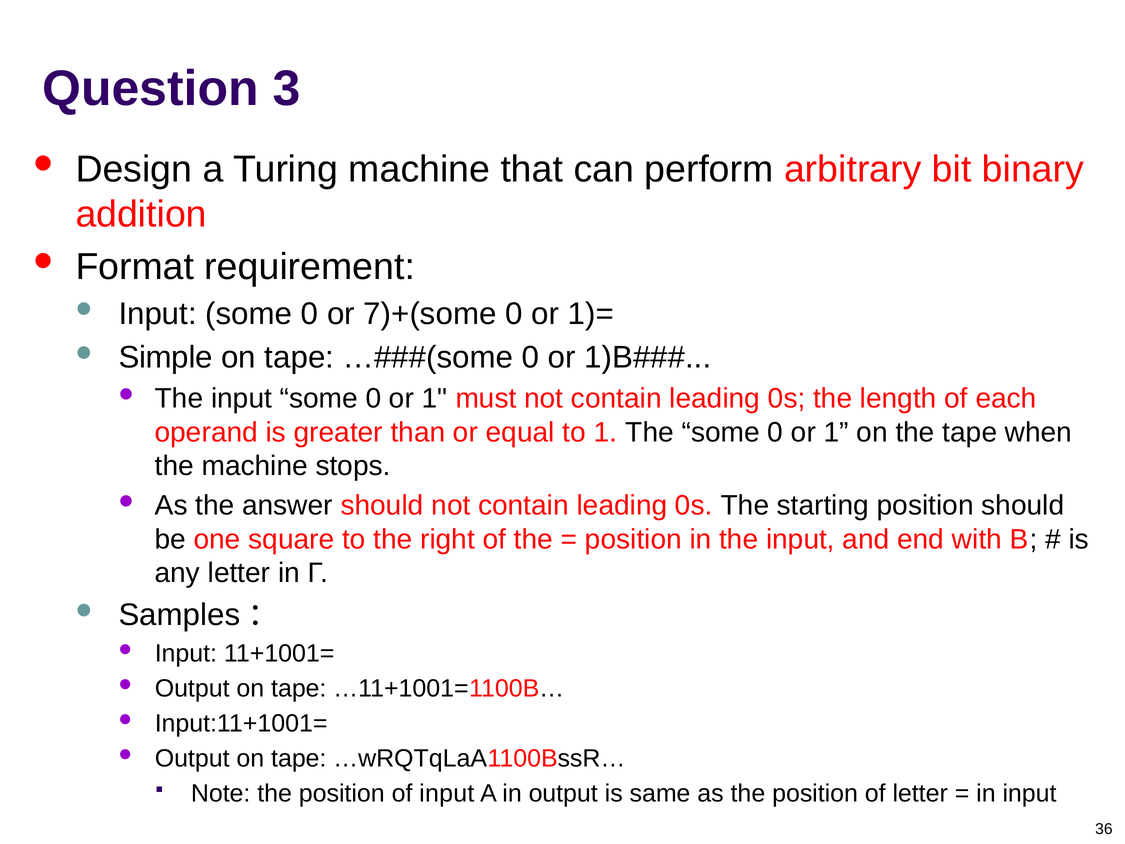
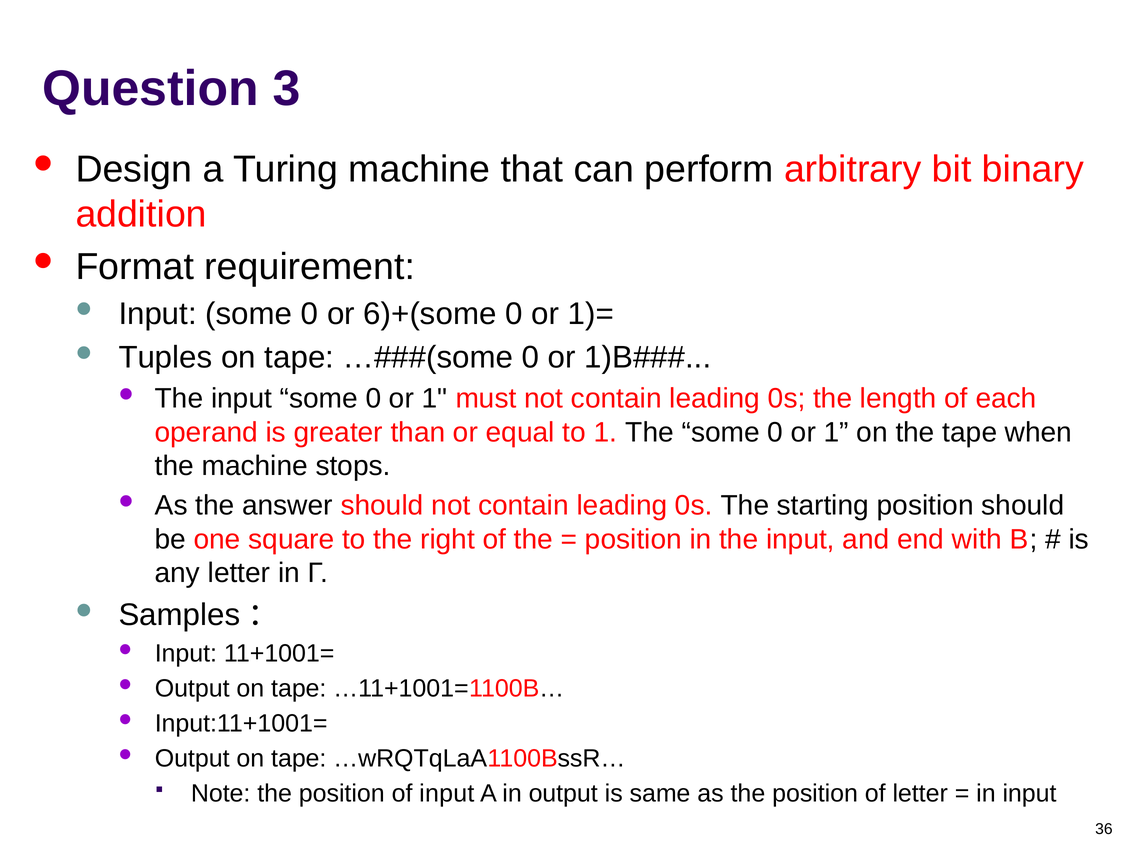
7)+(some: 7)+(some -> 6)+(some
Simple: Simple -> Tuples
